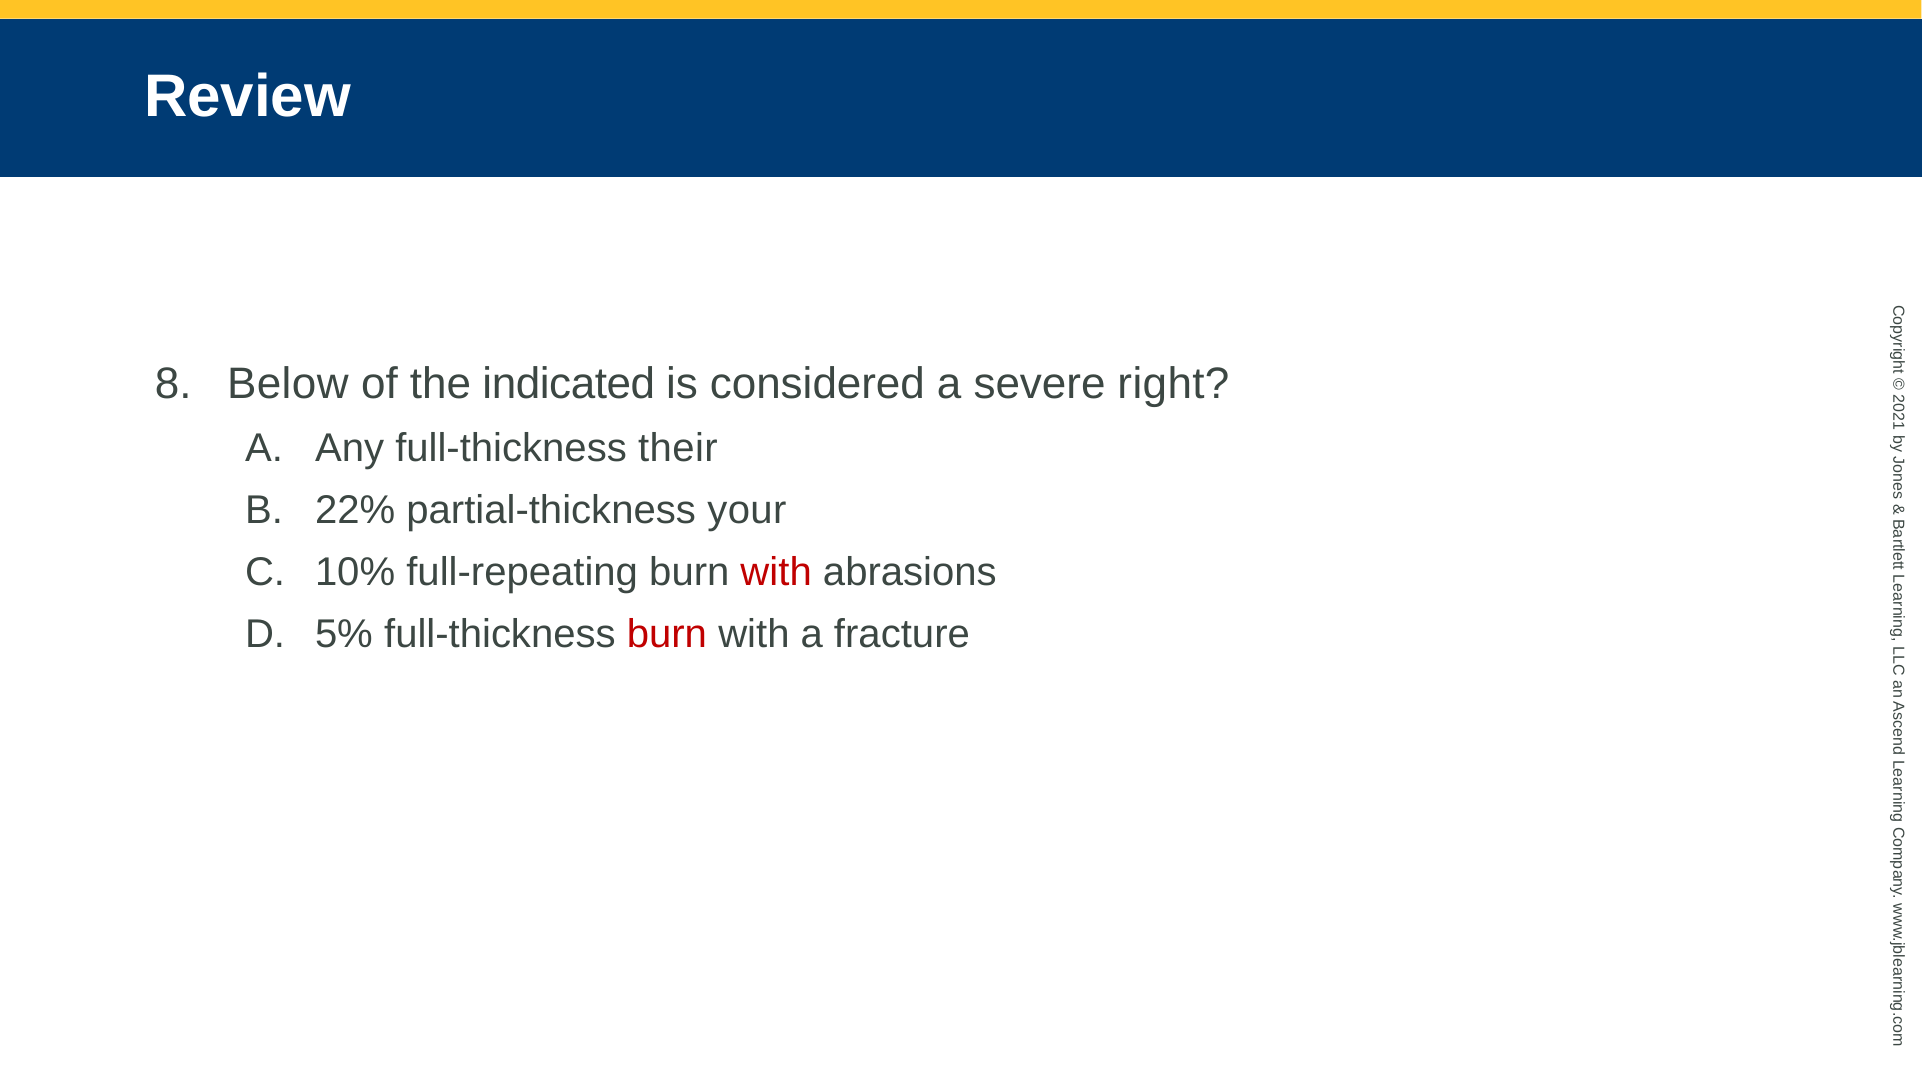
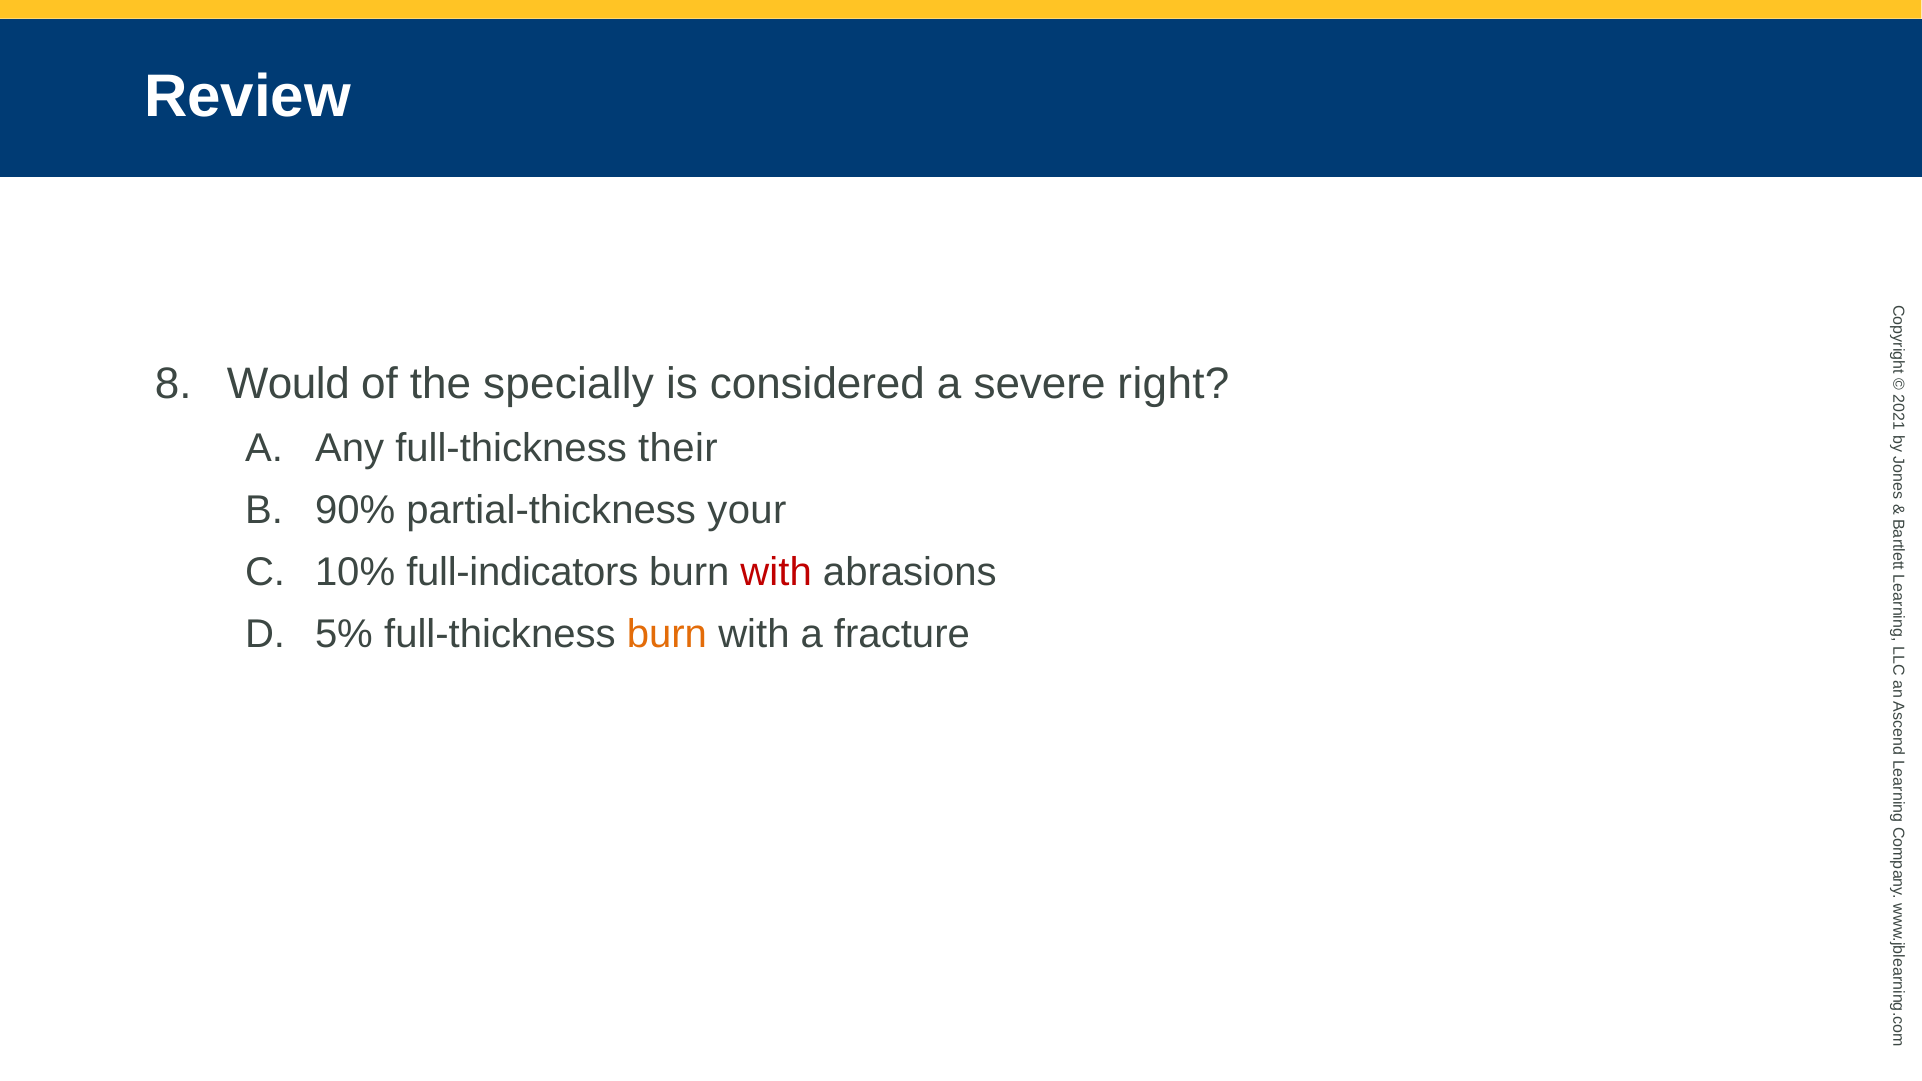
Below: Below -> Would
indicated: indicated -> specially
22%: 22% -> 90%
full-repeating: full-repeating -> full-indicators
burn at (667, 635) colour: red -> orange
